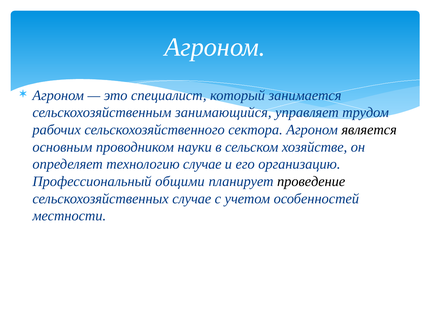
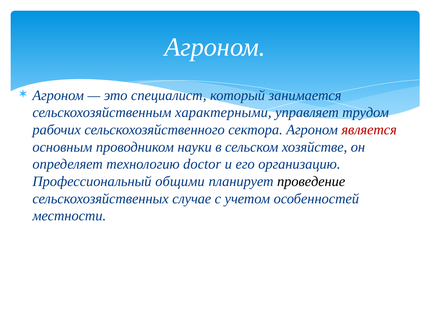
занимающийся: занимающийся -> характерными
является colour: black -> red
технологию случае: случае -> doctor
